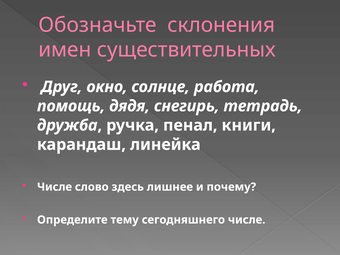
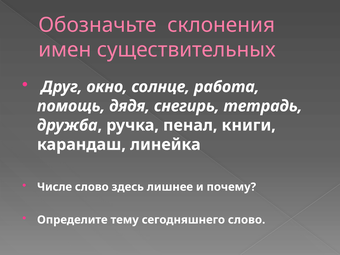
сегодняшнего числе: числе -> слово
